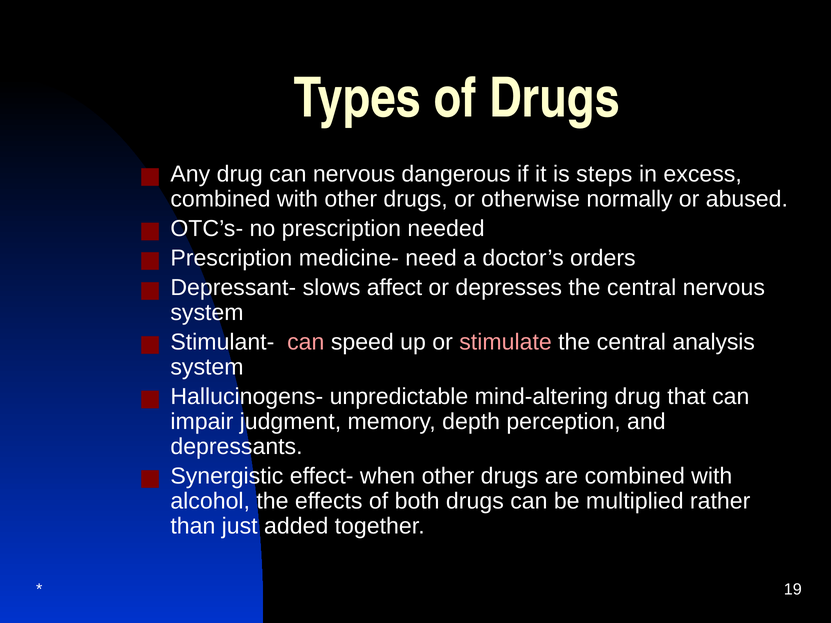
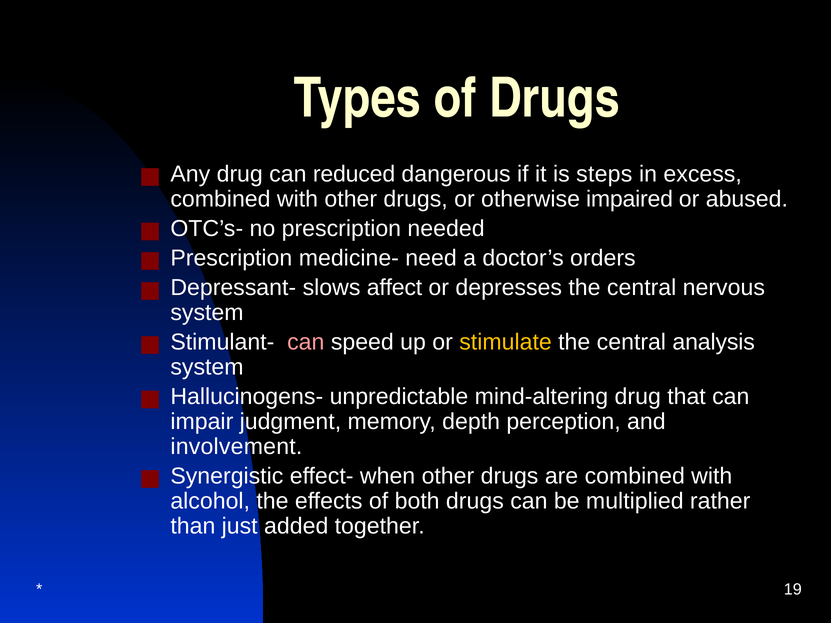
can nervous: nervous -> reduced
normally: normally -> impaired
stimulate colour: pink -> yellow
depressants: depressants -> involvement
